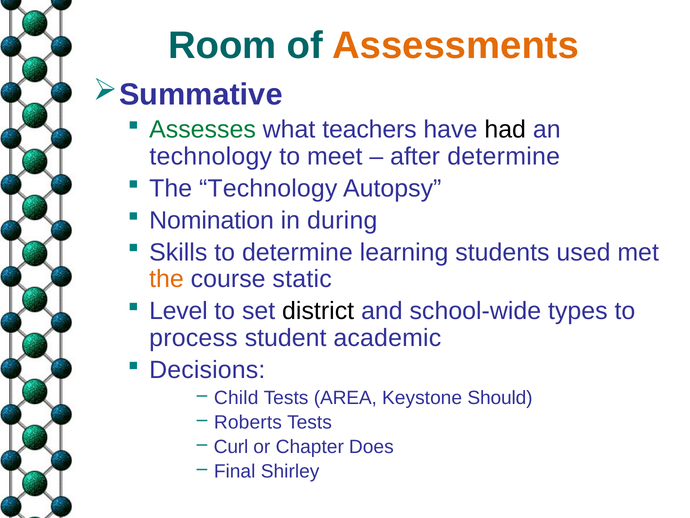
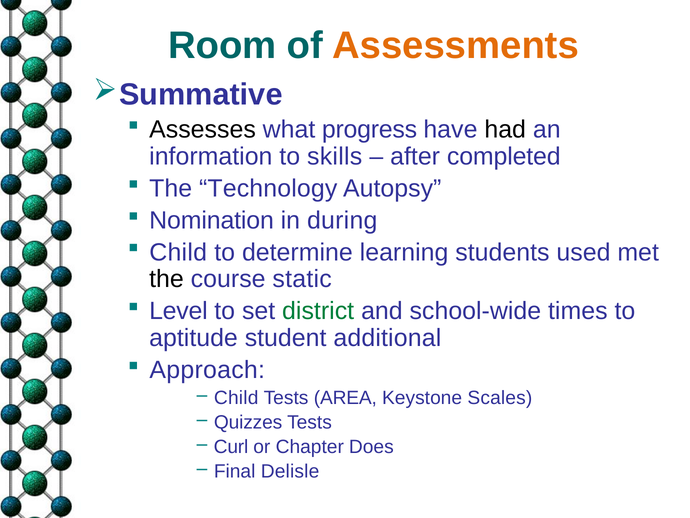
Assesses colour: green -> black
teachers: teachers -> progress
technology at (211, 157): technology -> information
meet: meet -> skills
after determine: determine -> completed
Skills at (178, 252): Skills -> Child
the at (167, 279) colour: orange -> black
district colour: black -> green
types: types -> times
process: process -> aptitude
academic: academic -> additional
Decisions: Decisions -> Approach
Should: Should -> Scales
Roberts: Roberts -> Quizzes
Shirley: Shirley -> Delisle
